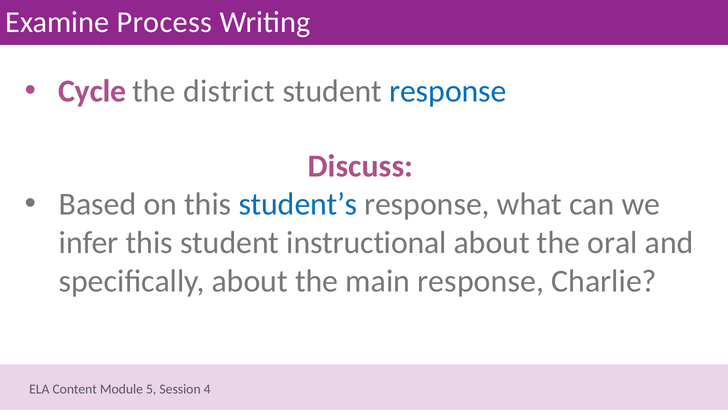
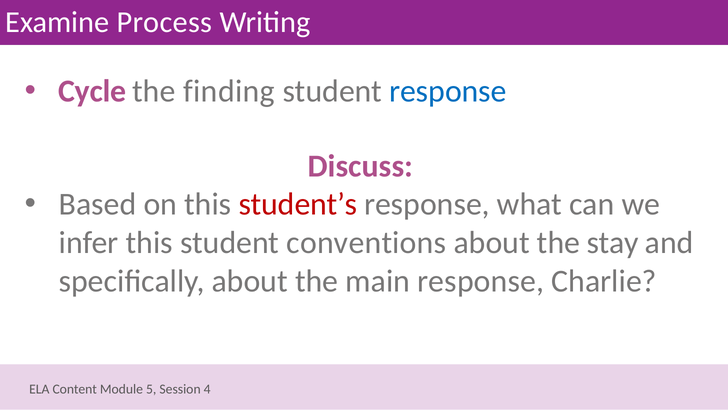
district: district -> finding
student’s colour: blue -> red
instructional: instructional -> conventions
oral: oral -> stay
